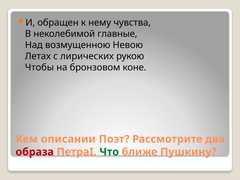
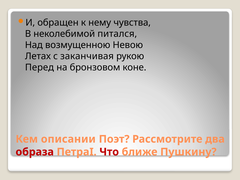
главные: главные -> питался
лирических: лирических -> заканчивая
Чтобы: Чтобы -> Перед
Что colour: green -> red
